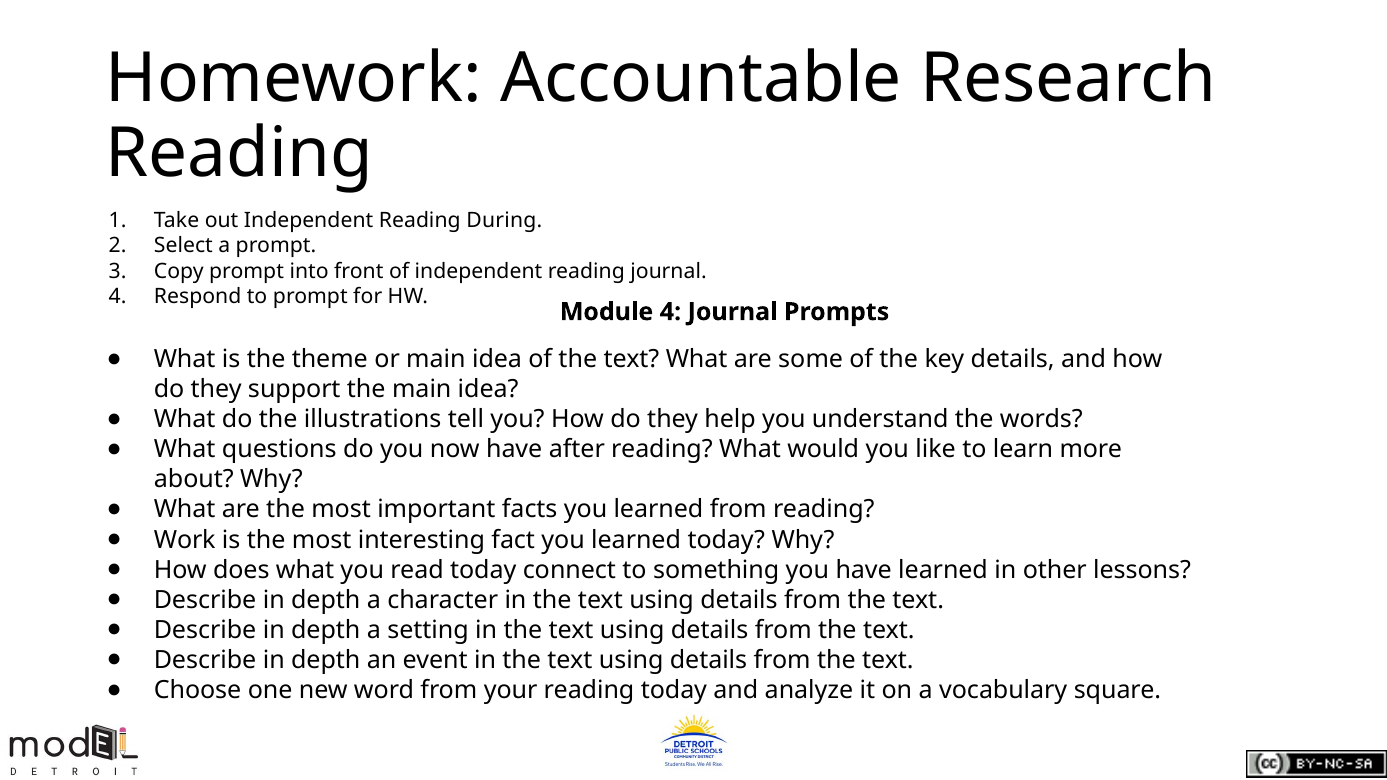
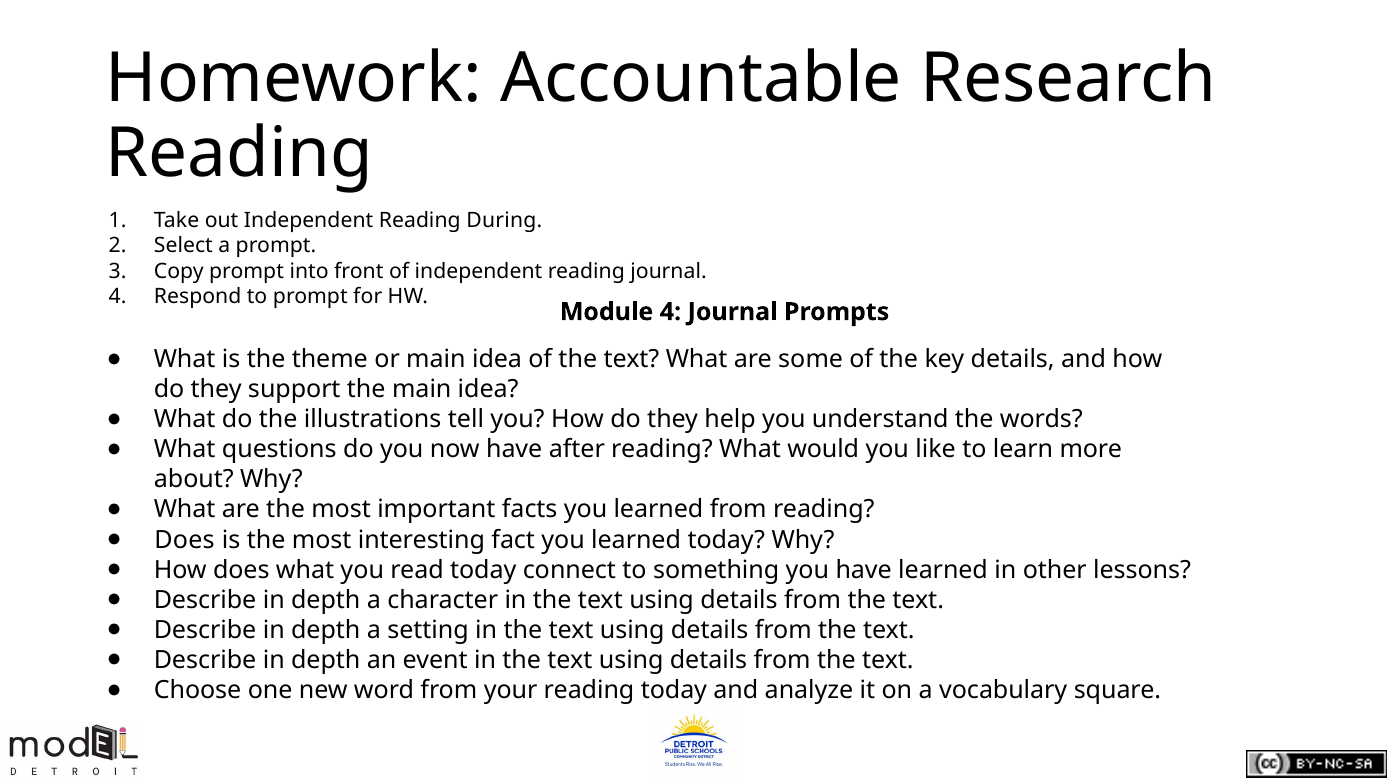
Work at (185, 540): Work -> Does
